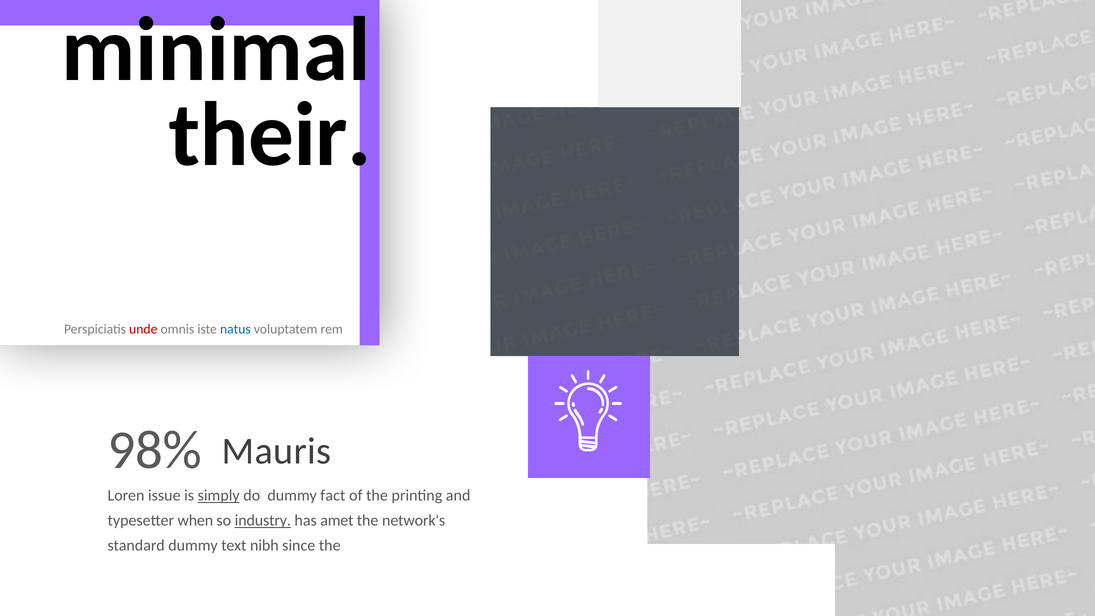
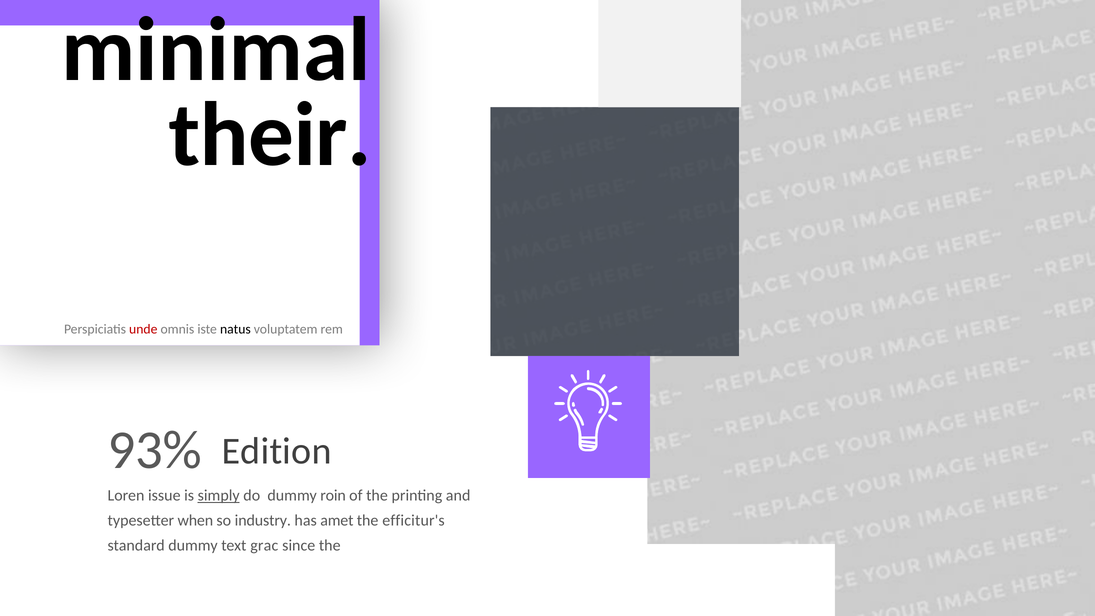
natus colour: blue -> black
98%: 98% -> 93%
Mauris: Mauris -> Edition
fact: fact -> roin
industry underline: present -> none
network's: network's -> efficitur's
nibh: nibh -> grac
